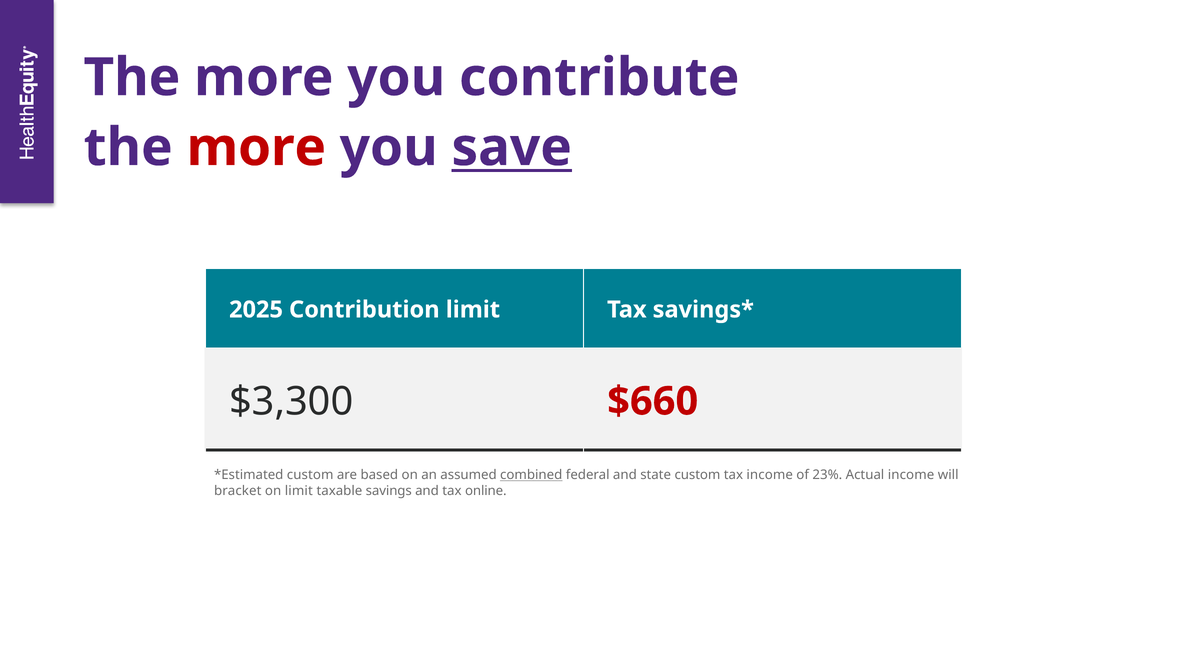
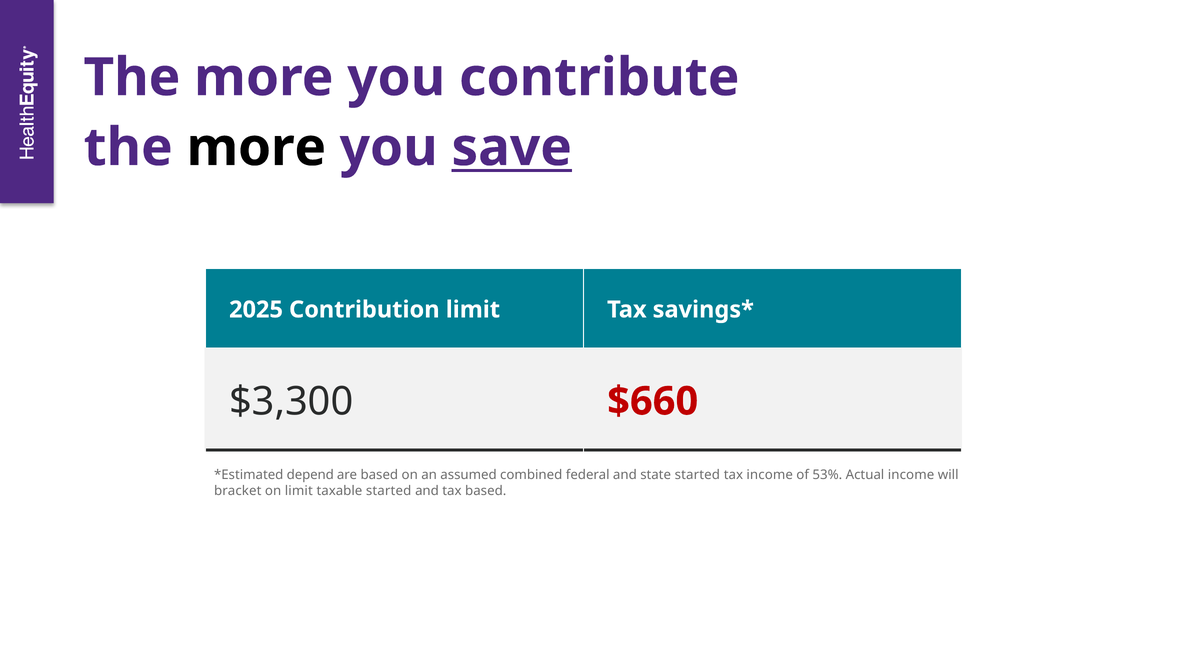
more at (256, 148) colour: red -> black
custom at (310, 475): custom -> depend
combined underline: present -> none
state custom: custom -> started
23%: 23% -> 53%
taxable savings: savings -> started
tax online: online -> based
